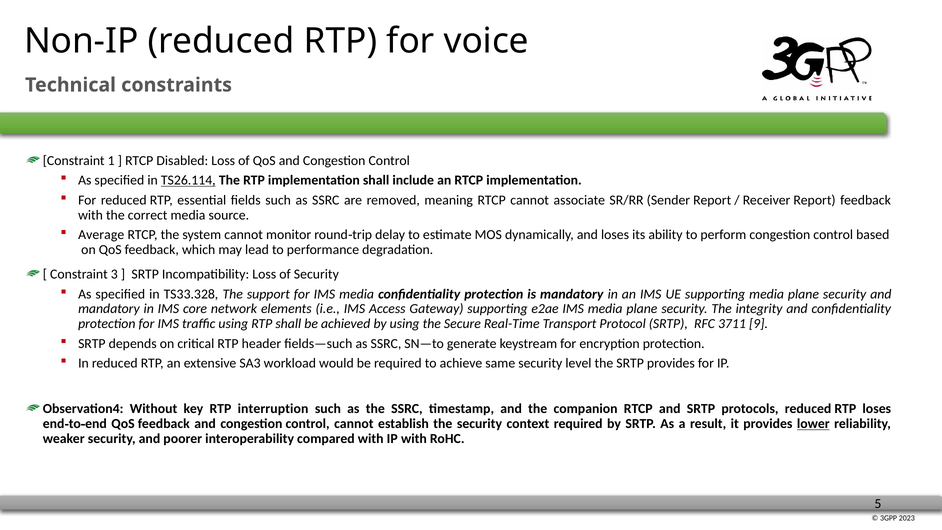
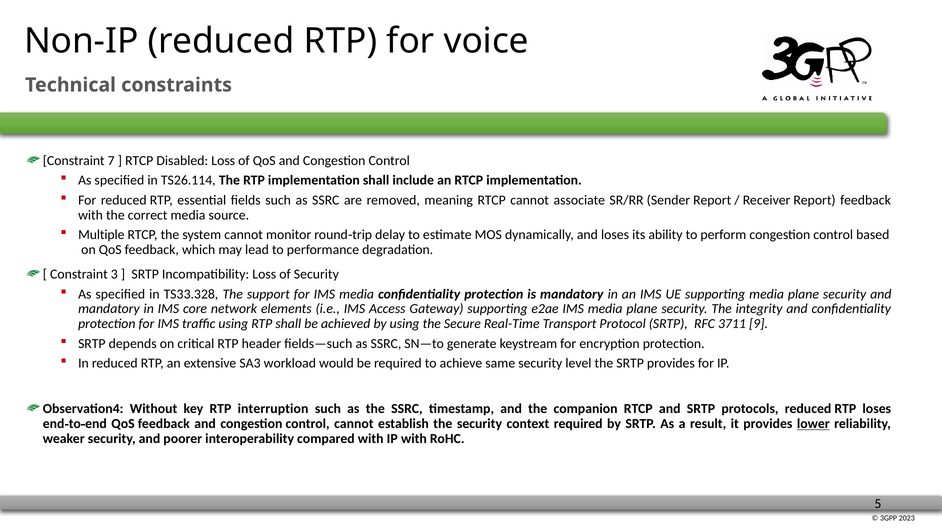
1: 1 -> 7
TS26.114 underline: present -> none
Average: Average -> Multiple
